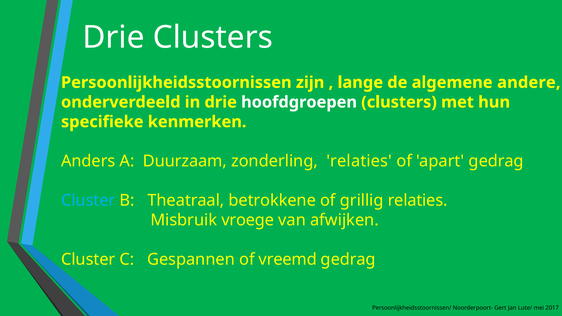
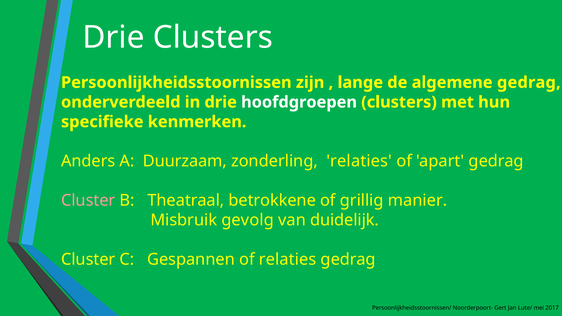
algemene andere: andere -> gedrag
Cluster at (88, 201) colour: light blue -> pink
grillig relaties: relaties -> manier
vroege: vroege -> gevolg
afwijken: afwijken -> duidelijk
of vreemd: vreemd -> relaties
